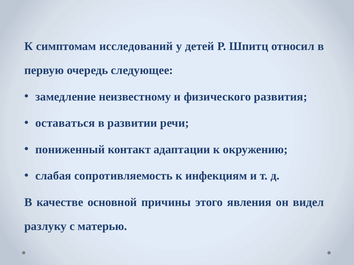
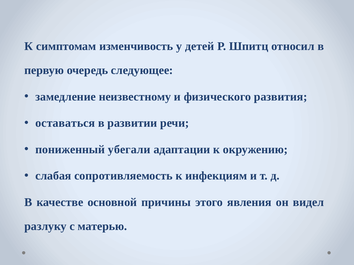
исследований: исследований -> изменчивость
контакт: контакт -> убегали
